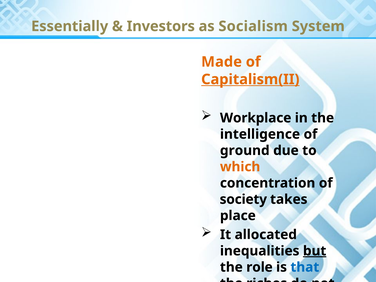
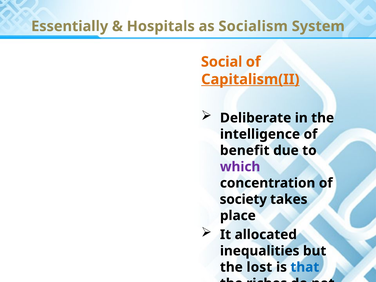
Investors: Investors -> Hospitals
Made: Made -> Social
Workplace: Workplace -> Deliberate
ground: ground -> benefit
which colour: orange -> purple
but underline: present -> none
role: role -> lost
